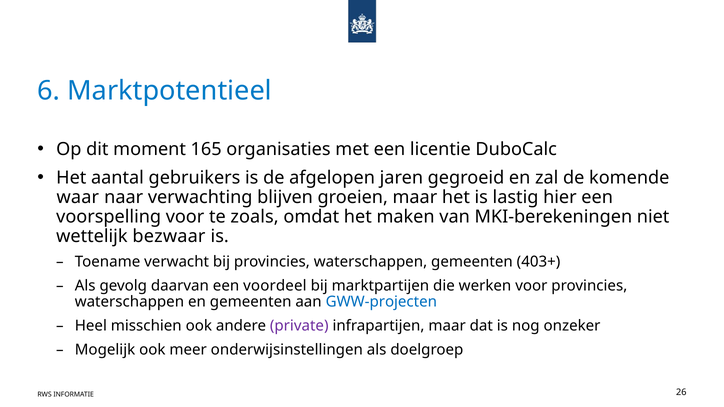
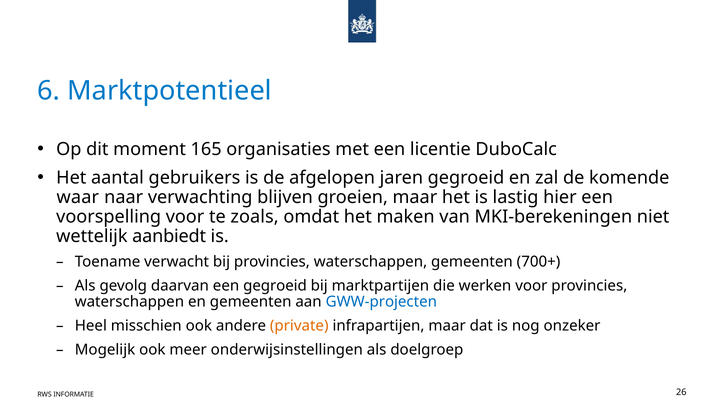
bezwaar: bezwaar -> aanbiedt
403+: 403+ -> 700+
een voordeel: voordeel -> gegroeid
private colour: purple -> orange
